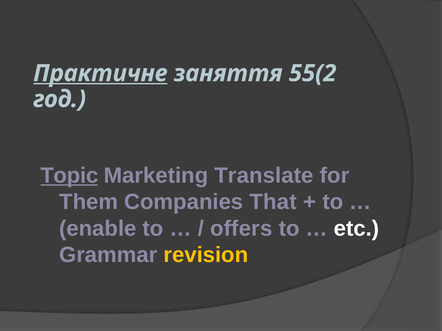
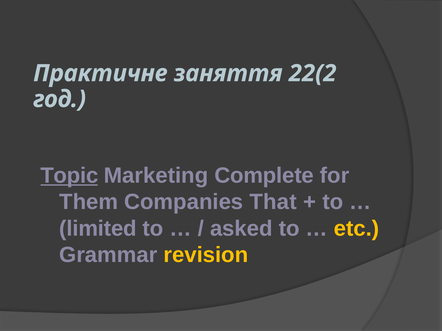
Практичне underline: present -> none
55(2: 55(2 -> 22(2
Translate: Translate -> Complete
enable: enable -> limited
offers: offers -> asked
etc colour: white -> yellow
